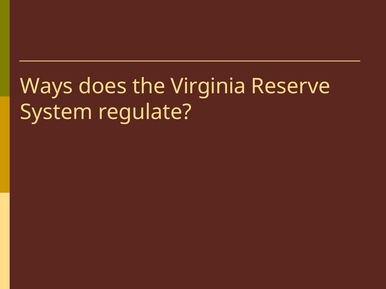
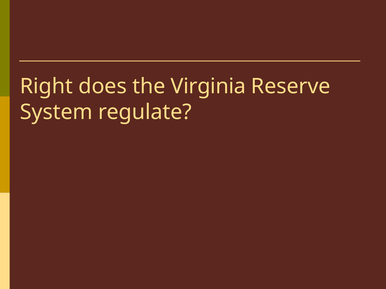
Ways: Ways -> Right
